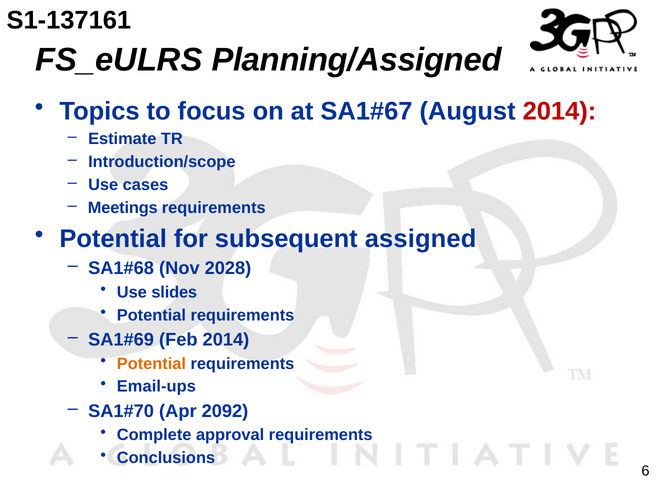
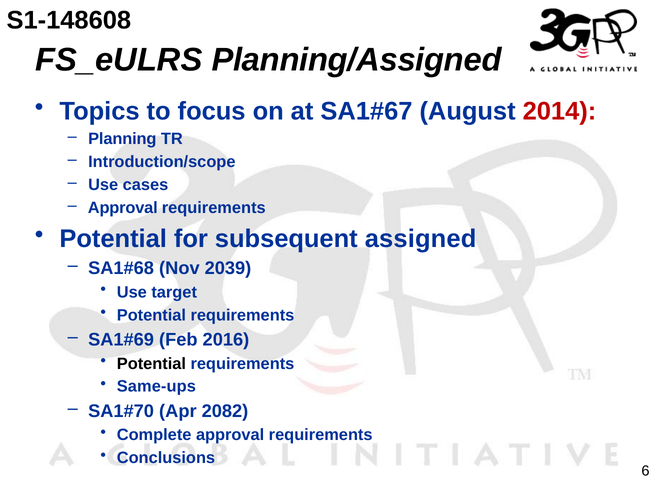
S1-137161: S1-137161 -> S1-148608
Estimate: Estimate -> Planning
Meetings at (123, 208): Meetings -> Approval
2028: 2028 -> 2039
slides: slides -> target
Feb 2014: 2014 -> 2016
Potential at (151, 364) colour: orange -> black
Email-ups: Email-ups -> Same-ups
2092: 2092 -> 2082
